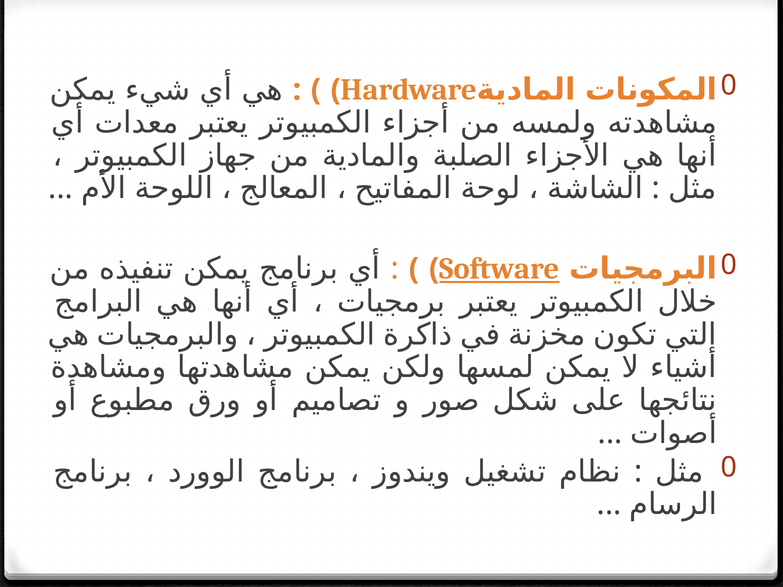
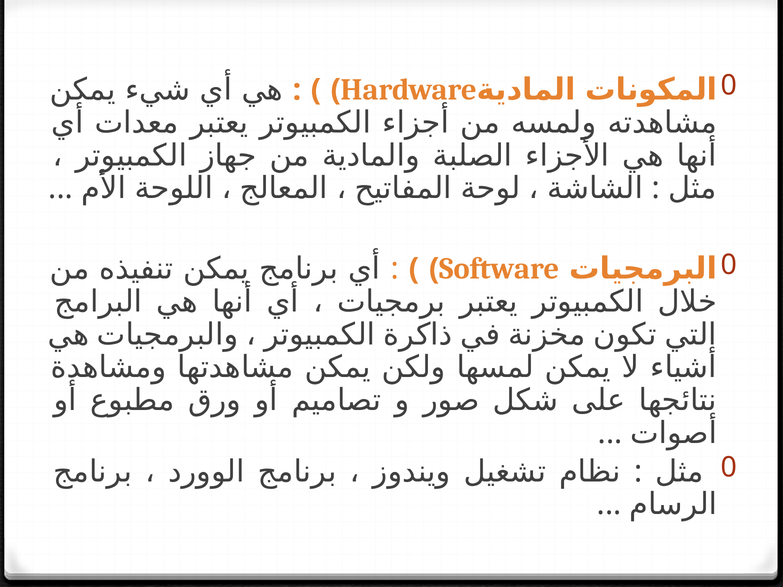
Software underline: present -> none
